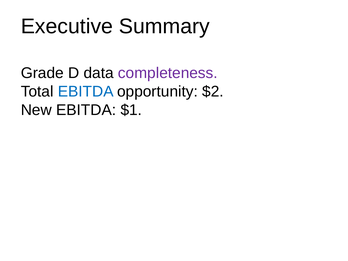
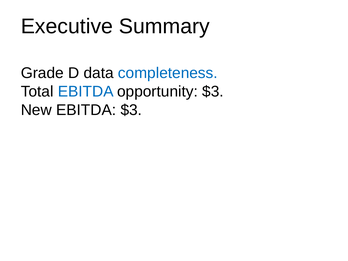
completeness colour: purple -> blue
opportunity $2: $2 -> $3
EBITDA $1: $1 -> $3
